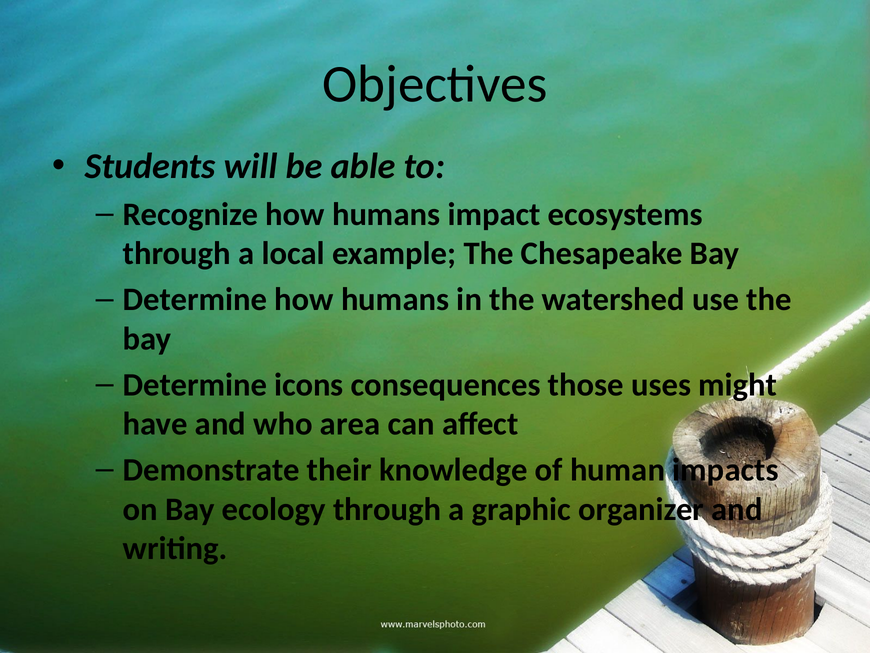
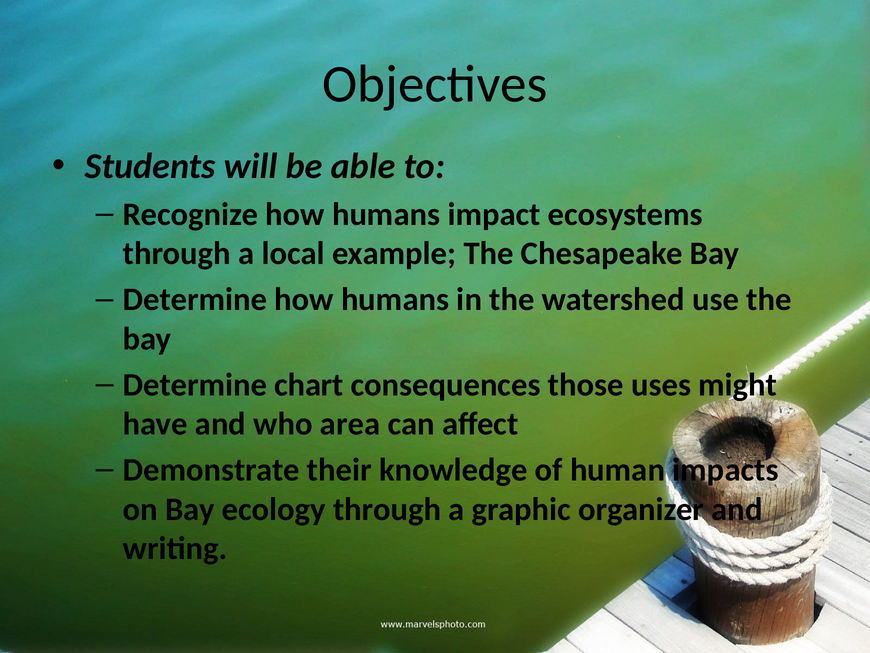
icons: icons -> chart
